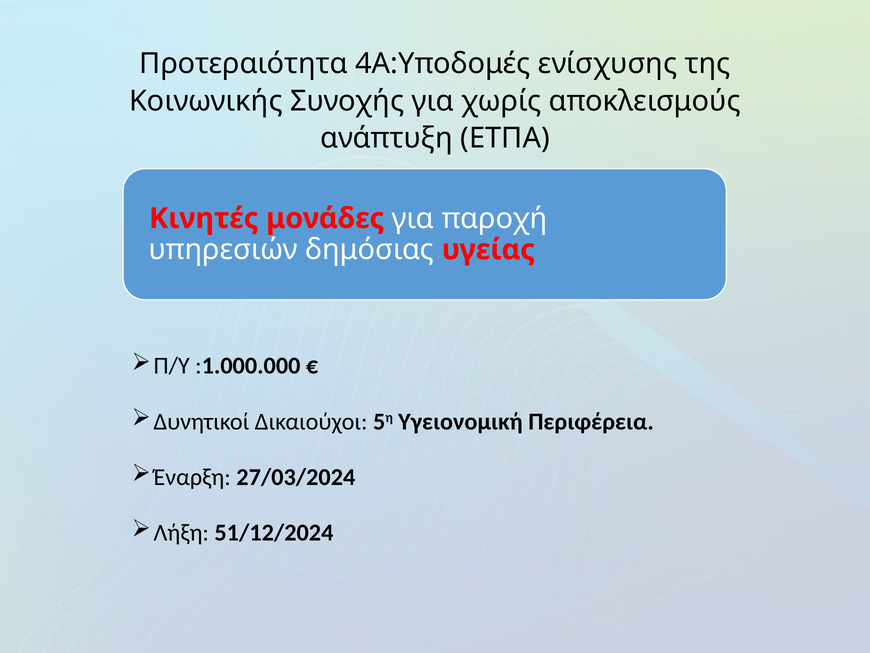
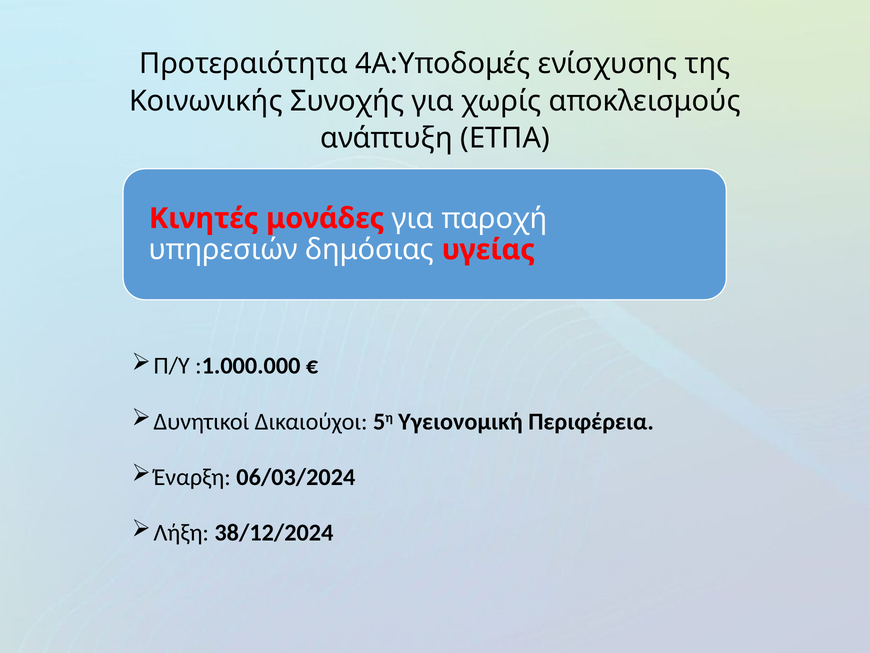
27/03/2024: 27/03/2024 -> 06/03/2024
51/12/2024: 51/12/2024 -> 38/12/2024
